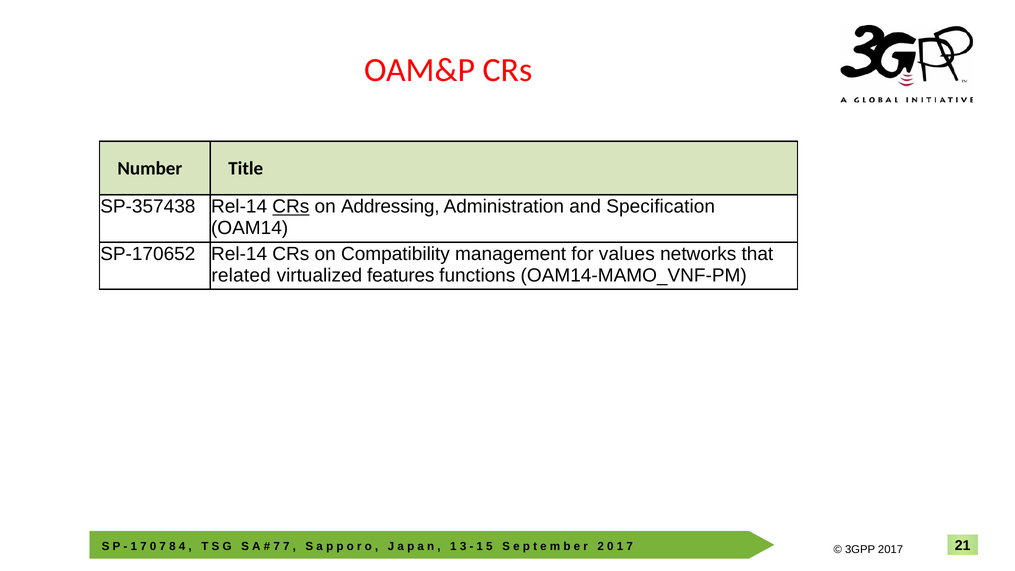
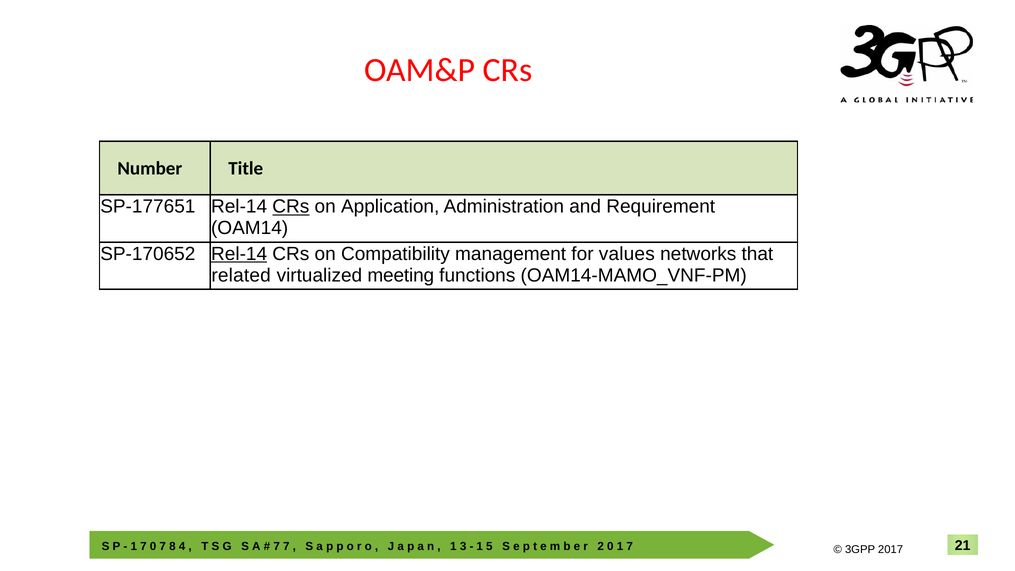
SP-357438: SP-357438 -> SP-177651
Addressing: Addressing -> Application
Specification: Specification -> Requirement
Rel-14 at (239, 254) underline: none -> present
features: features -> meeting
